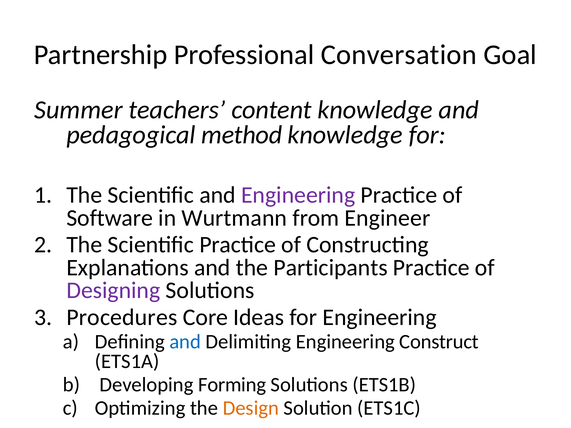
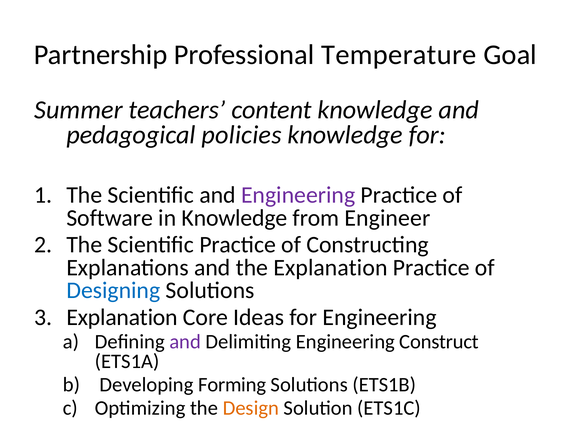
Conversation: Conversation -> Temperature
method: method -> policies
in Wurtmann: Wurtmann -> Knowledge
the Participants: Participants -> Explanation
Designing colour: purple -> blue
Procedures at (122, 317): Procedures -> Explanation
and at (185, 342) colour: blue -> purple
